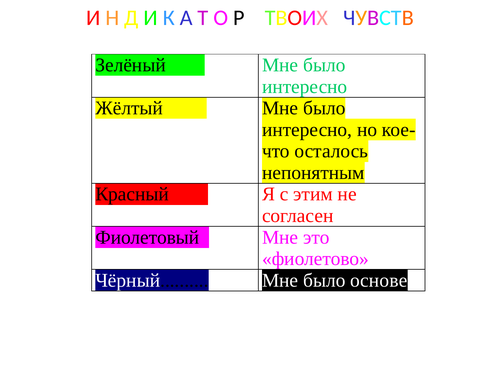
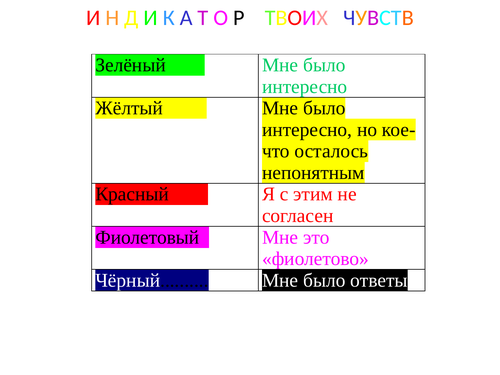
основе: основе -> ответы
